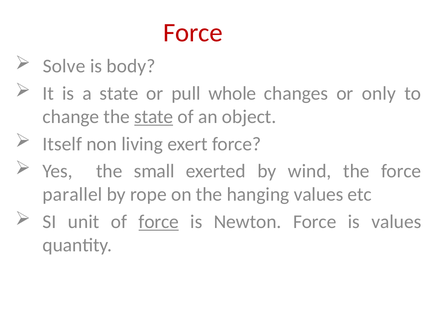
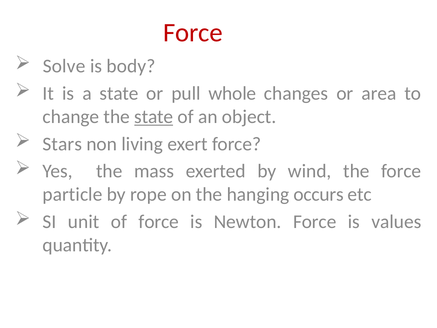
only: only -> area
Itself: Itself -> Stars
small: small -> mass
parallel: parallel -> particle
hanging values: values -> occurs
force at (159, 222) underline: present -> none
